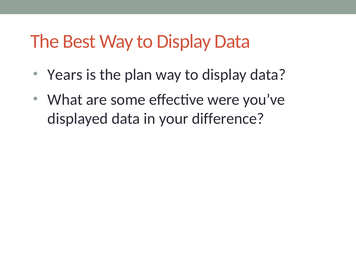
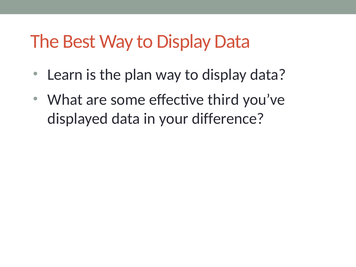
Years: Years -> Learn
were: were -> third
